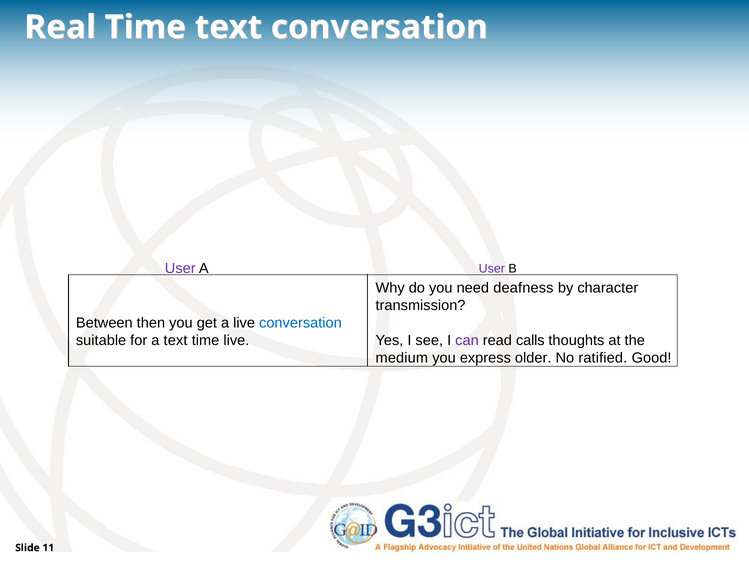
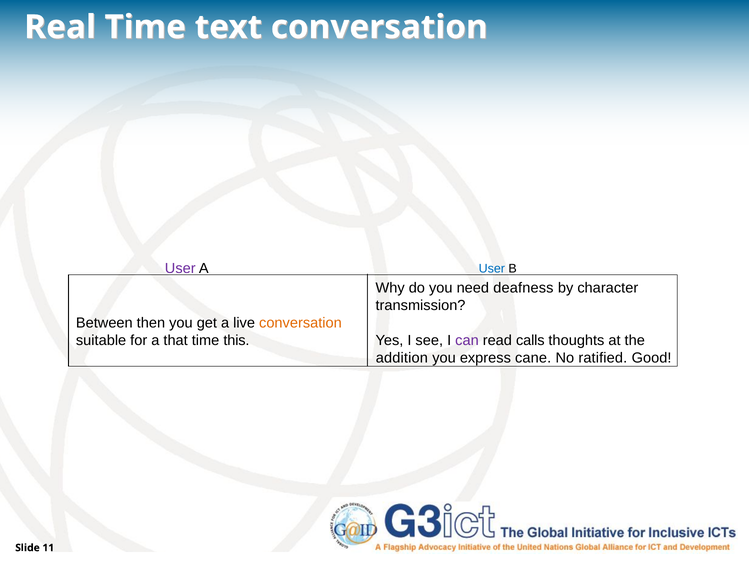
User at (492, 269) colour: purple -> blue
conversation at (300, 323) colour: blue -> orange
a text: text -> that
time live: live -> this
medium: medium -> addition
older: older -> cane
